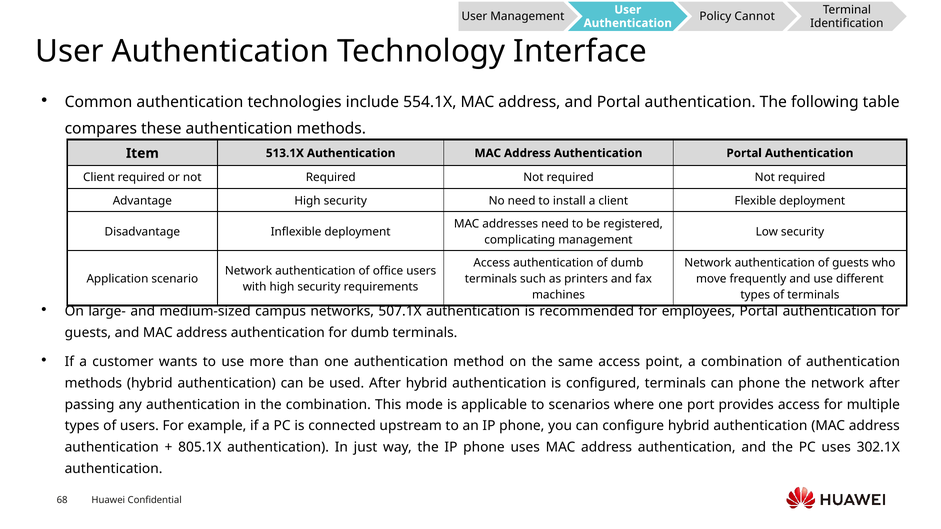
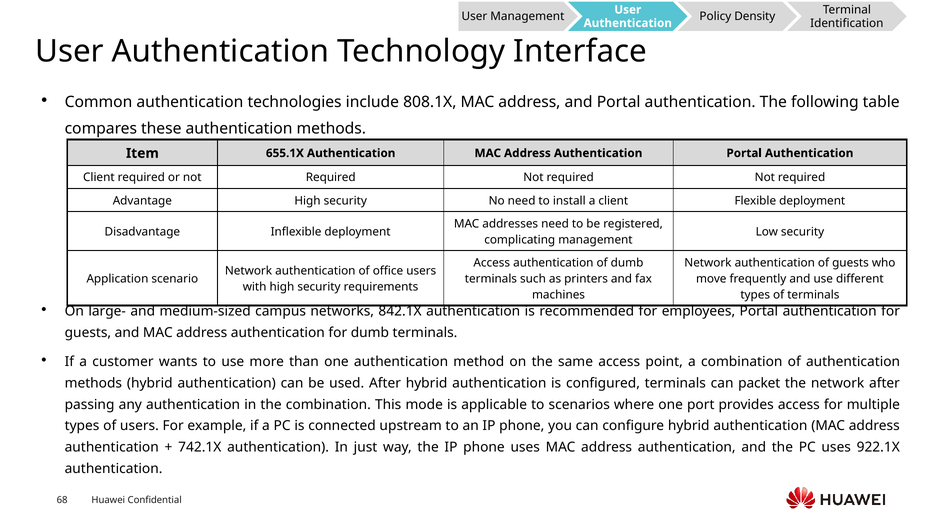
Cannot: Cannot -> Density
554.1X: 554.1X -> 808.1X
513.1X: 513.1X -> 655.1X
507.1X: 507.1X -> 842.1X
can phone: phone -> packet
805.1X: 805.1X -> 742.1X
302.1X: 302.1X -> 922.1X
